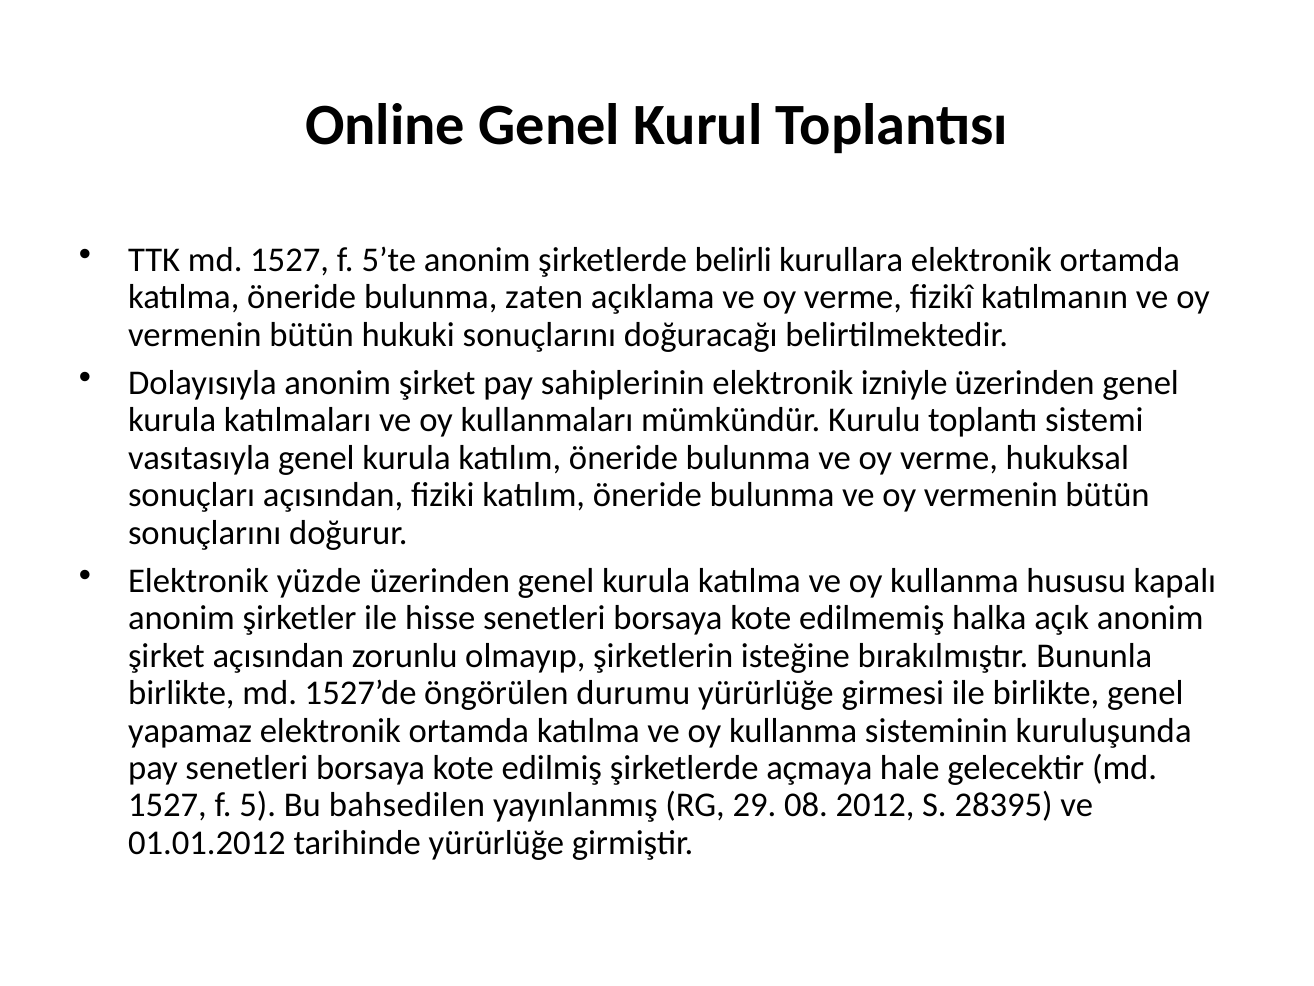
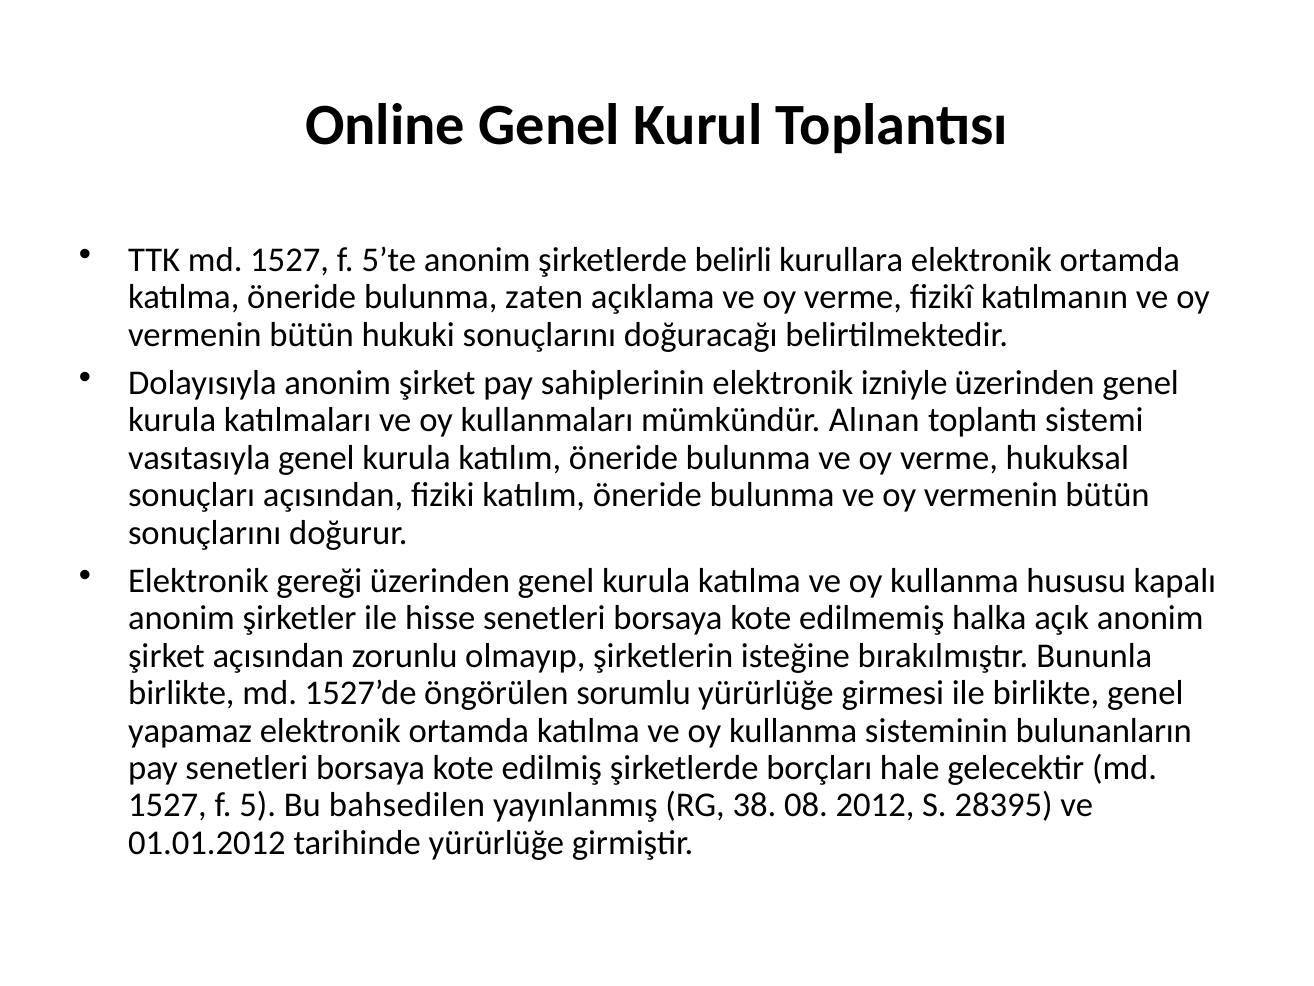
Kurulu: Kurulu -> Alınan
yüzde: yüzde -> gereği
durumu: durumu -> sorumlu
kuruluşunda: kuruluşunda -> bulunanların
açmaya: açmaya -> borçları
29: 29 -> 38
